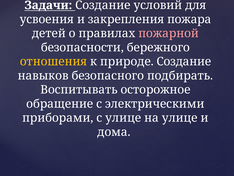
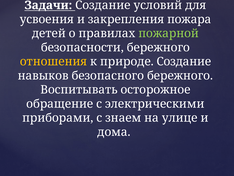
пожарной colour: pink -> light green
безопасного подбирать: подбирать -> бережного
с улице: улице -> знаем
